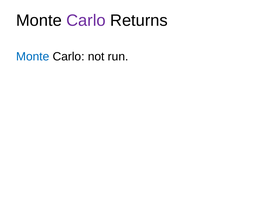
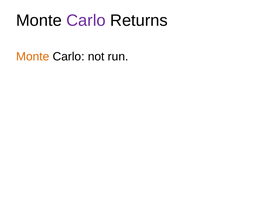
Monte at (33, 56) colour: blue -> orange
